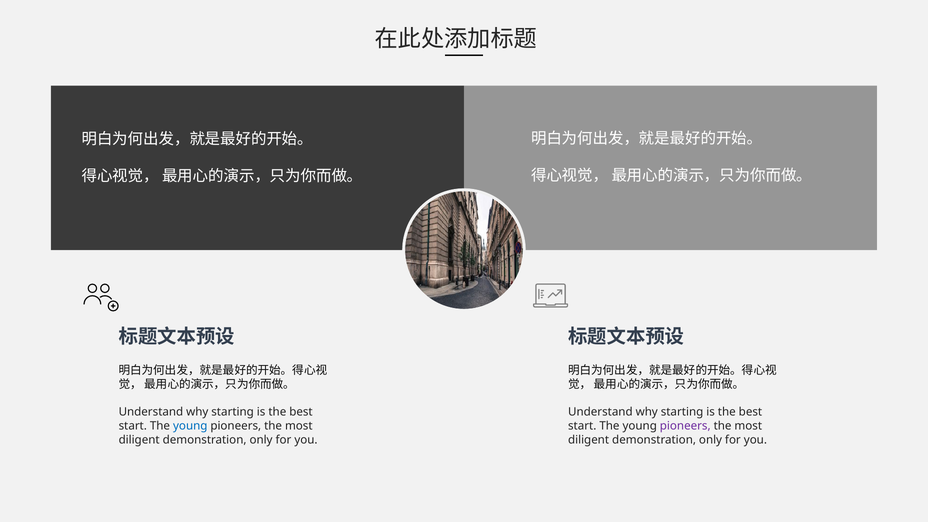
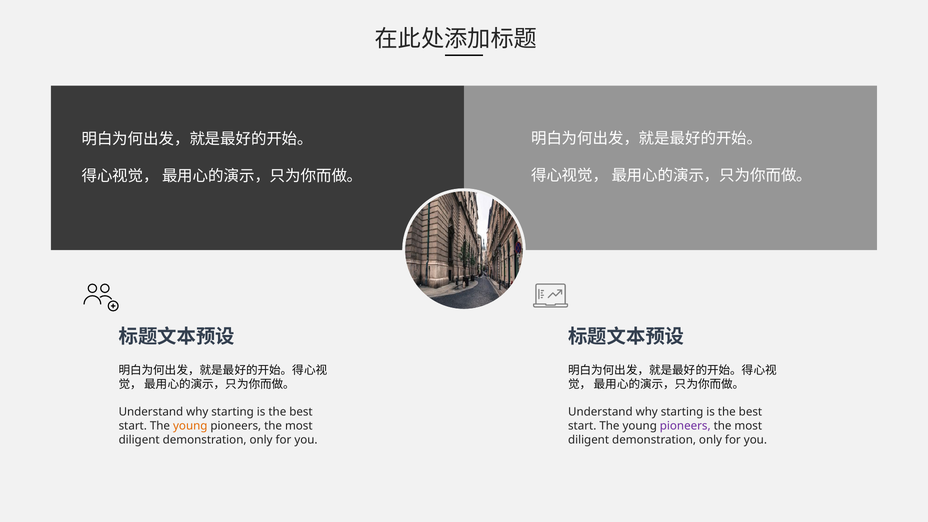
young at (190, 426) colour: blue -> orange
